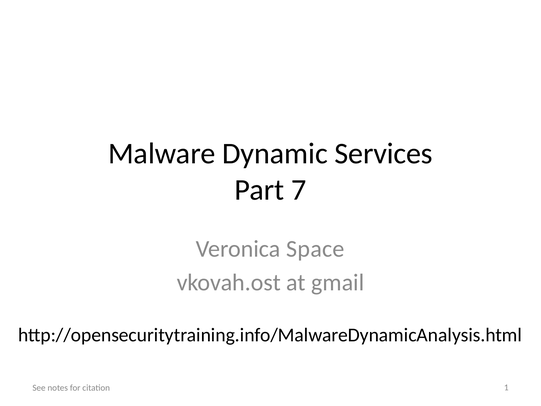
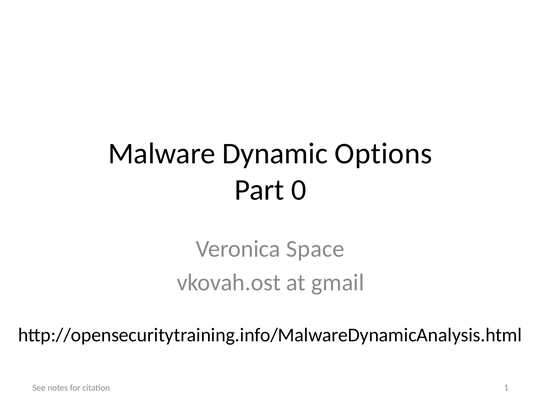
Services: Services -> Options
7: 7 -> 0
